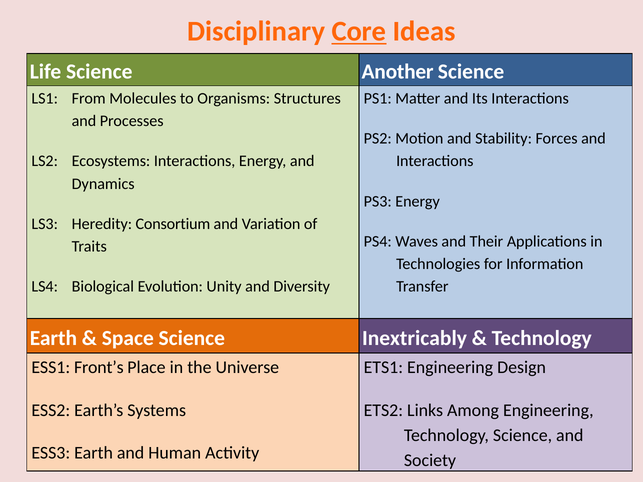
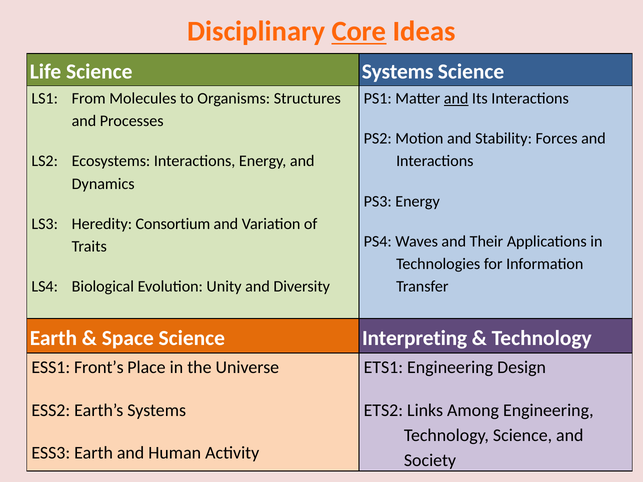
Science Another: Another -> Systems
and at (456, 99) underline: none -> present
Inextricably: Inextricably -> Interpreting
